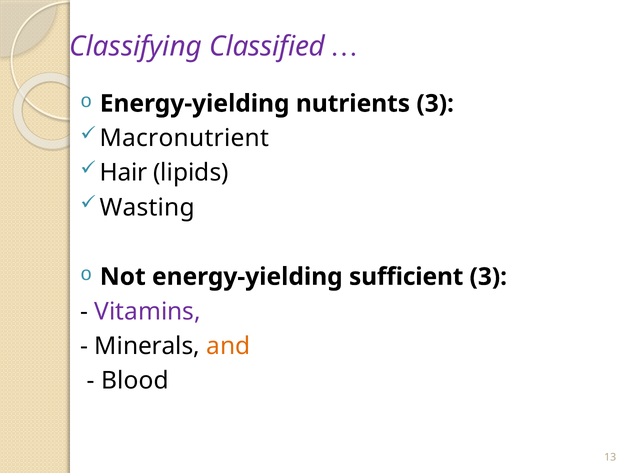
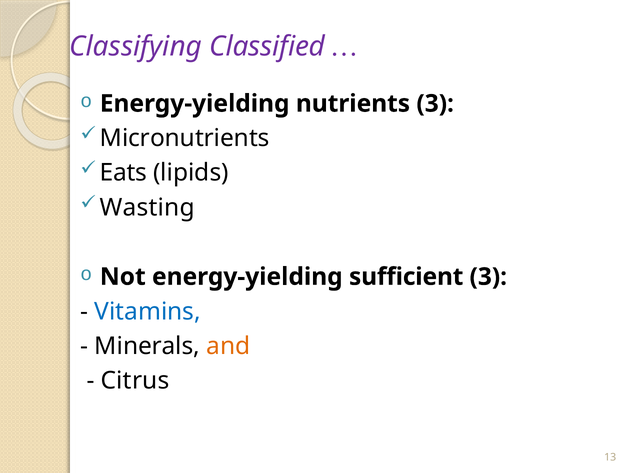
Macronutrient: Macronutrient -> Micronutrients
Hair: Hair -> Eats
Vitamins colour: purple -> blue
Blood: Blood -> Citrus
